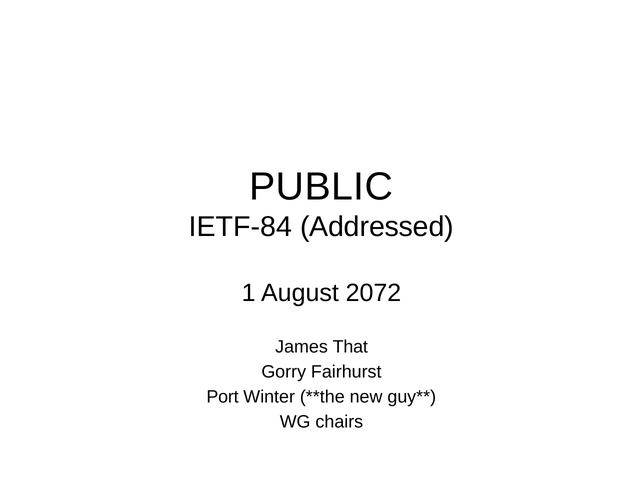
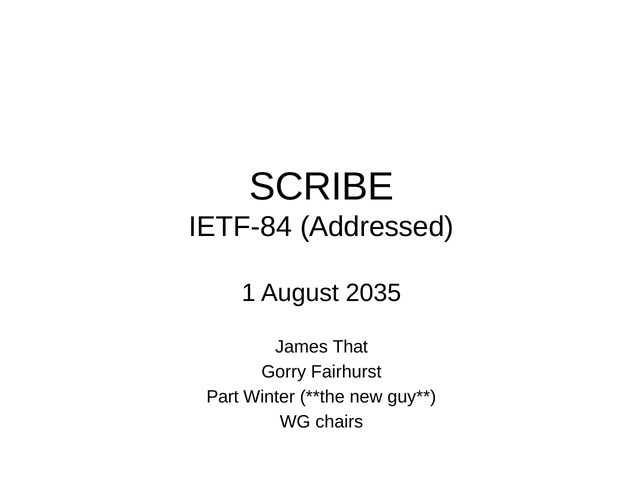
PUBLIC: PUBLIC -> SCRIBE
2072: 2072 -> 2035
Port: Port -> Part
